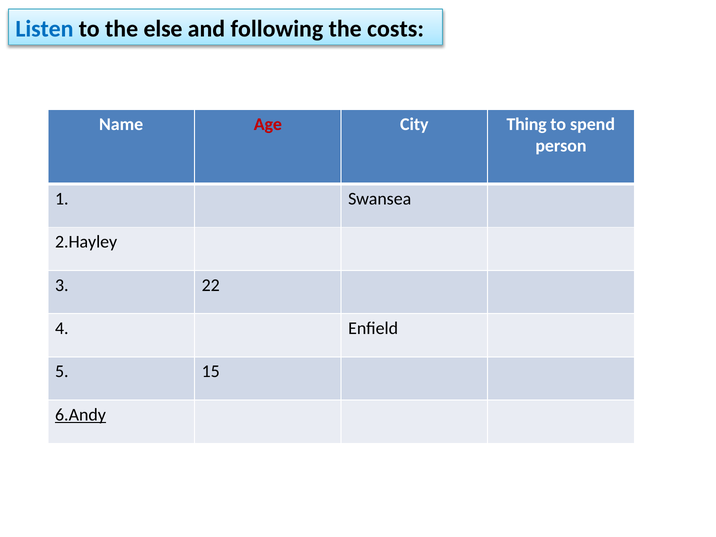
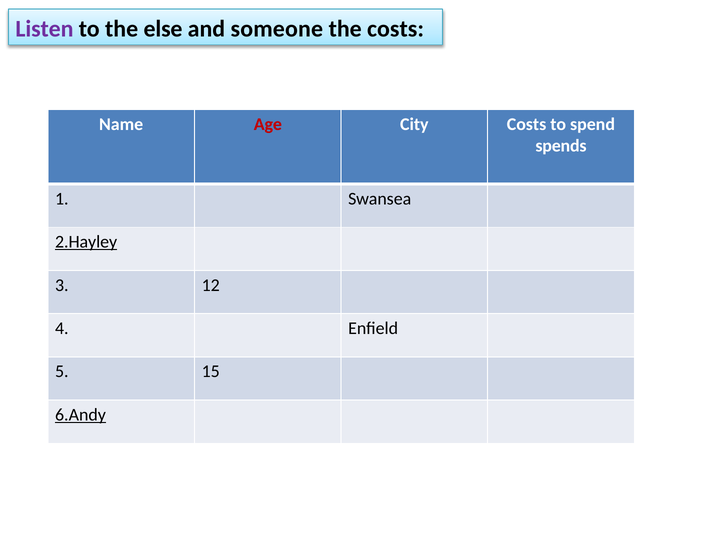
Listen colour: blue -> purple
following: following -> someone
City Thing: Thing -> Costs
person: person -> spends
2.Hayley underline: none -> present
22: 22 -> 12
